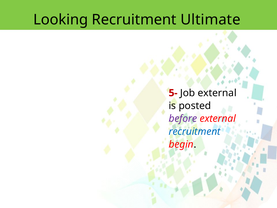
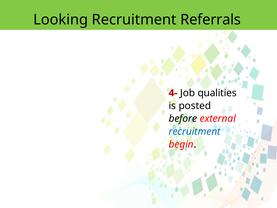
Ultimate: Ultimate -> Referrals
5-: 5- -> 4-
Job external: external -> qualities
before colour: purple -> black
